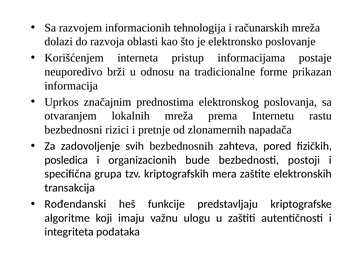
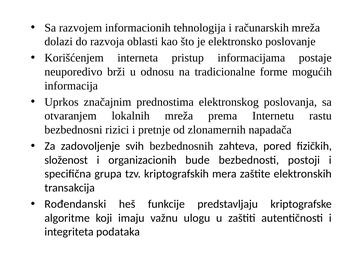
prikazan: prikazan -> mogućih
posledica: posledica -> složenost
